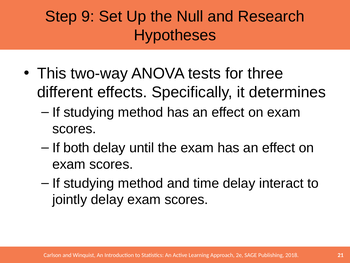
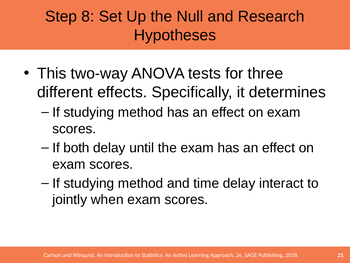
9: 9 -> 8
jointly delay: delay -> when
